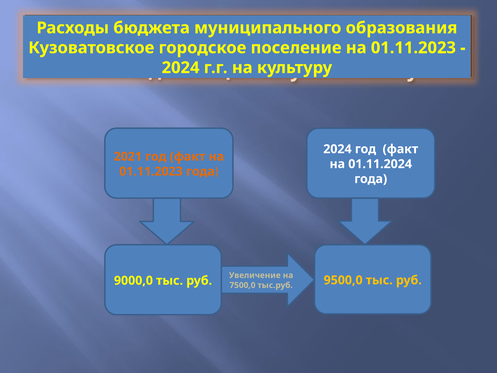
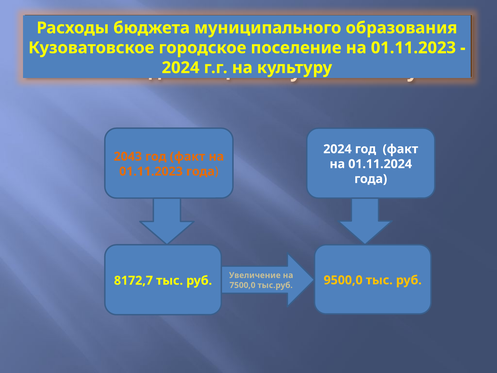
2021: 2021 -> 2043
9000,0: 9000,0 -> 8172,7
